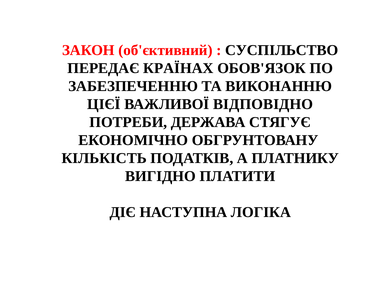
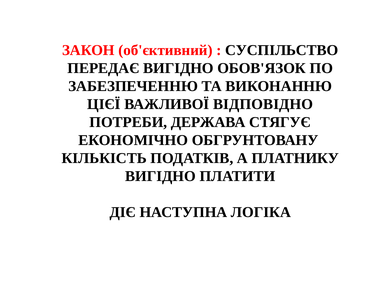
ПЕРЕДАЄ КРАЇНАХ: КРАЇНАХ -> ВИГІДНО
